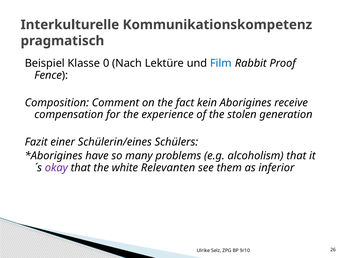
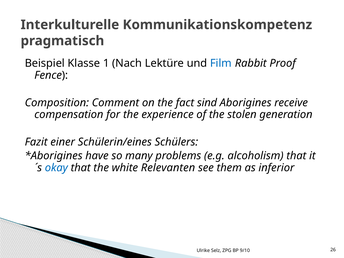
0: 0 -> 1
kein: kein -> sind
okay colour: purple -> blue
